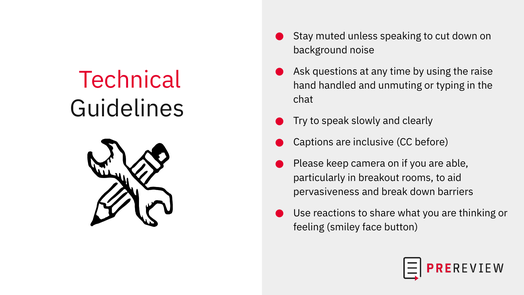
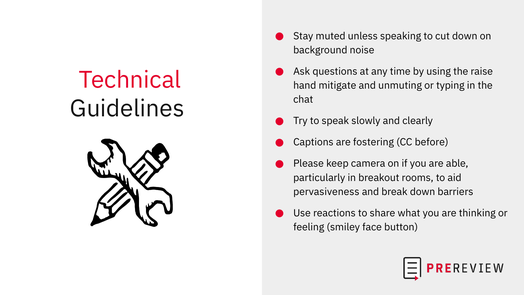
handled: handled -> mitigate
inclusive: inclusive -> fostering
